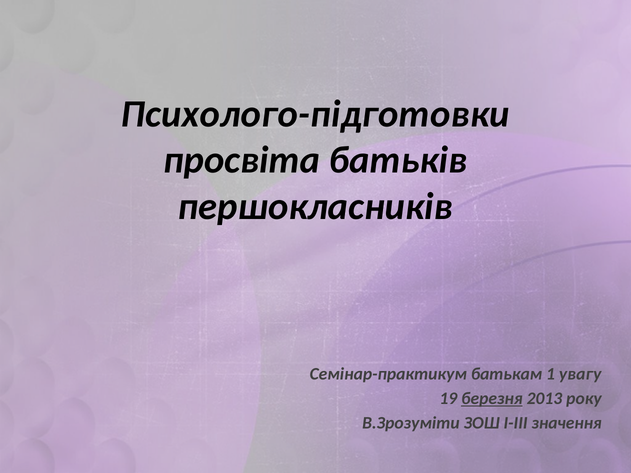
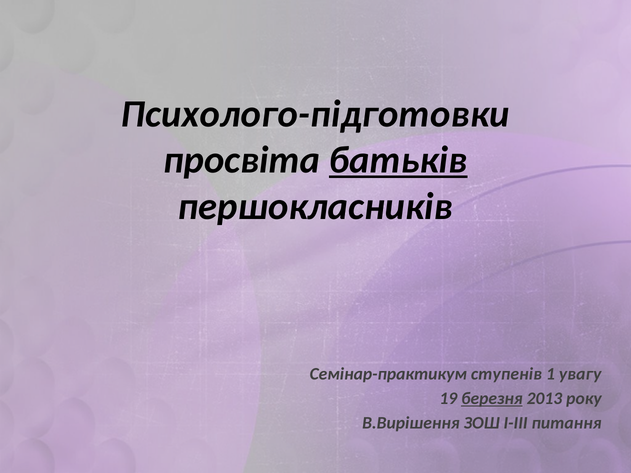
батьків underline: none -> present
батькам: батькам -> ступенів
В.Зрозуміти: В.Зрозуміти -> В.Вирішення
значення: значення -> питання
